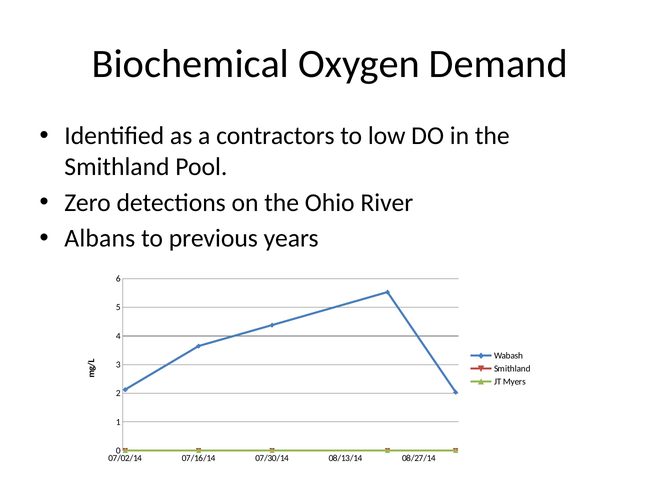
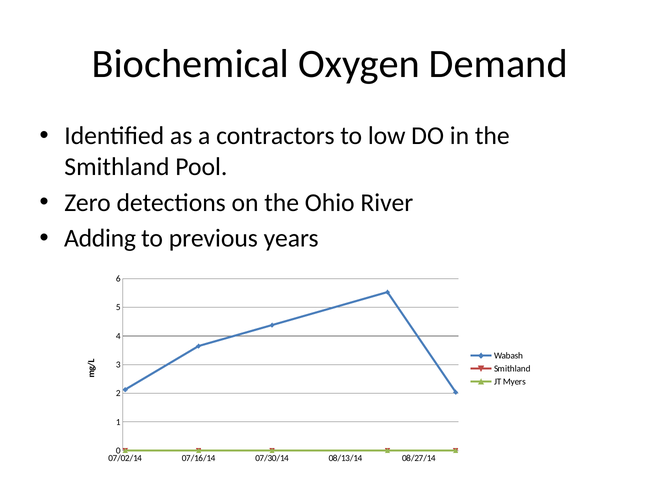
Albans: Albans -> Adding
